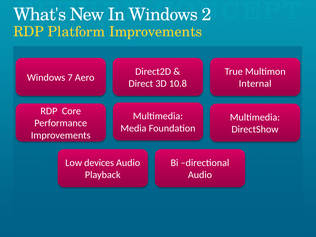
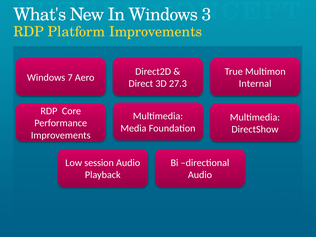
2: 2 -> 3
10.8: 10.8 -> 27.3
devices: devices -> session
